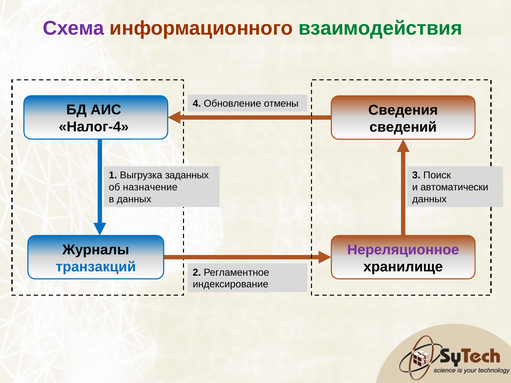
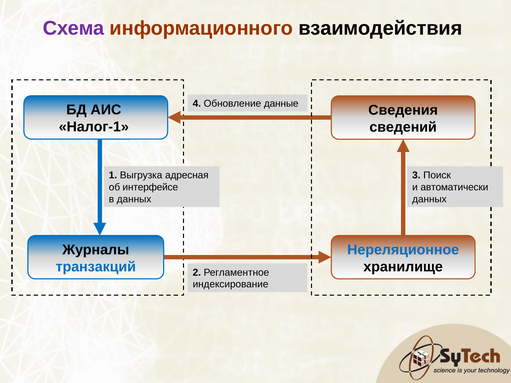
взаимодействия colour: green -> black
отмены: отмены -> данные
Налог-4: Налог-4 -> Налог-1
заданных: заданных -> адресная
назначение: назначение -> интерфейсе
Нереляционное colour: purple -> blue
